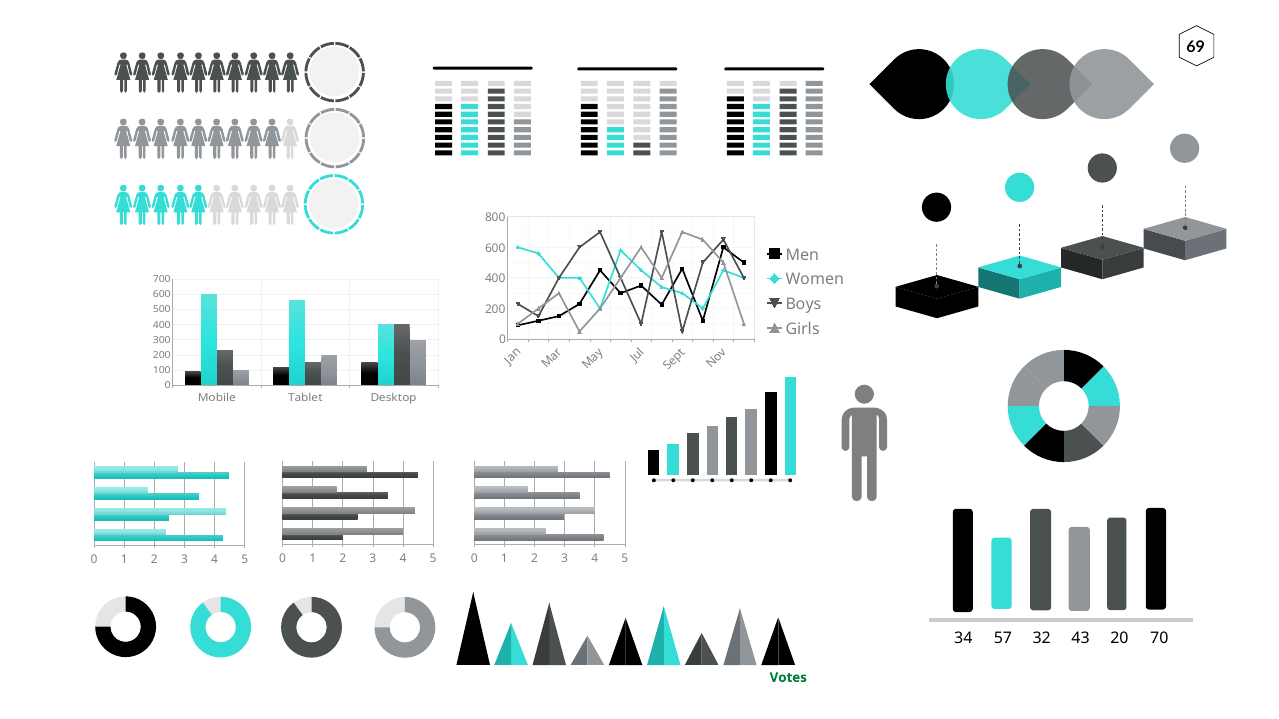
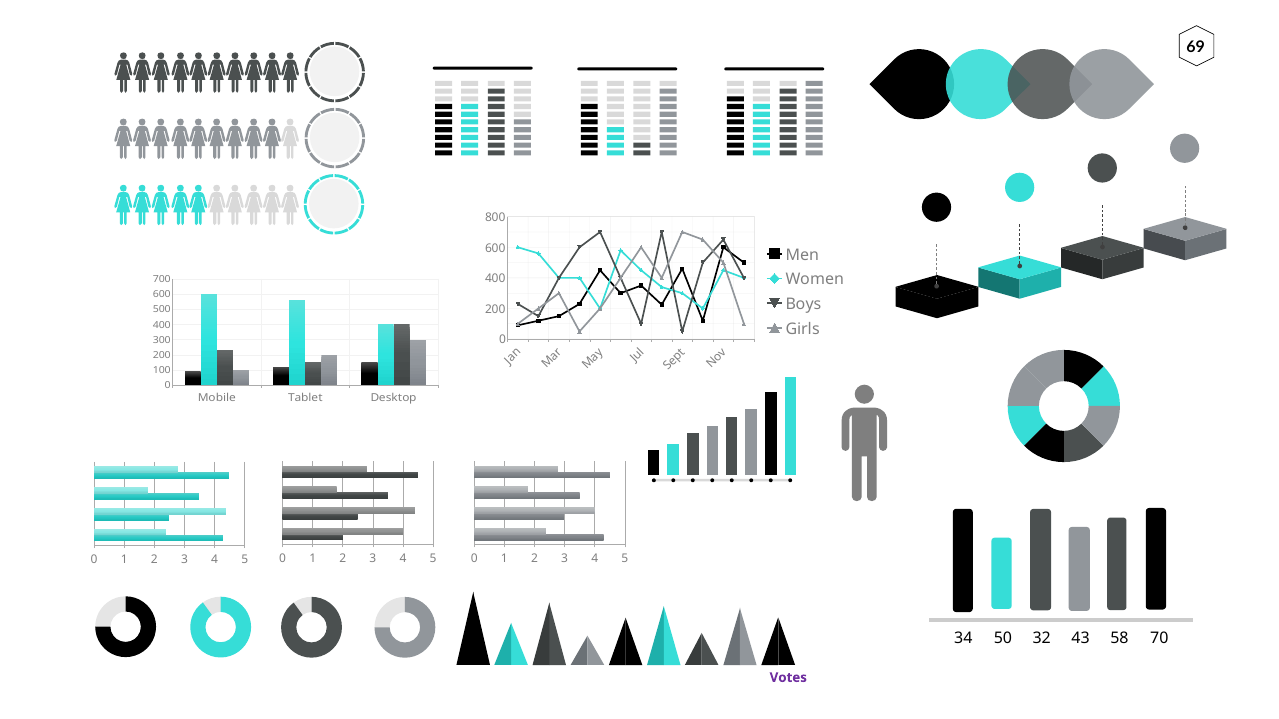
57: 57 -> 50
20: 20 -> 58
Votes at (788, 678) colour: green -> purple
